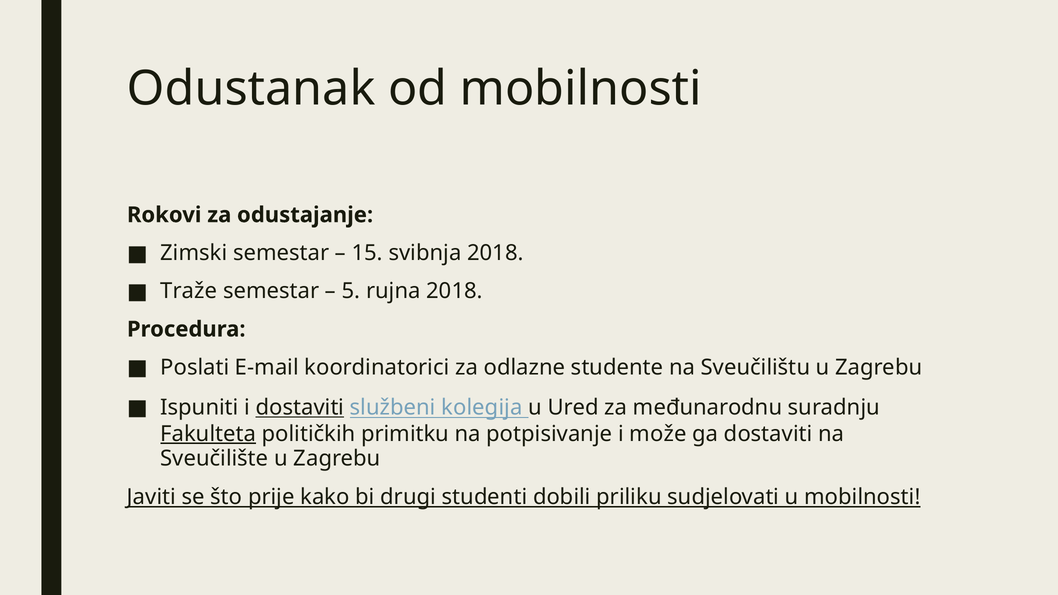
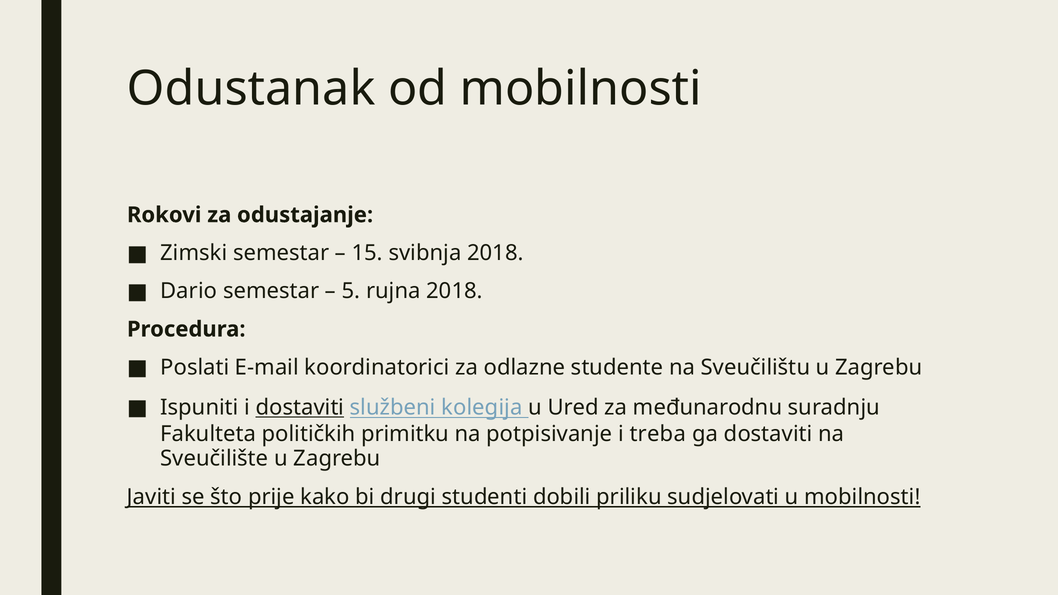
Traže: Traže -> Dario
Fakulteta underline: present -> none
može: može -> treba
